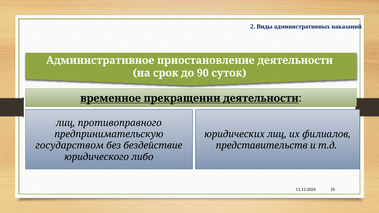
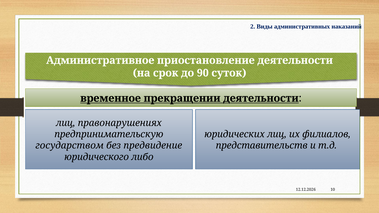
противоправного: противоправного -> правонарушениях
бездействие: бездействие -> предвидение
